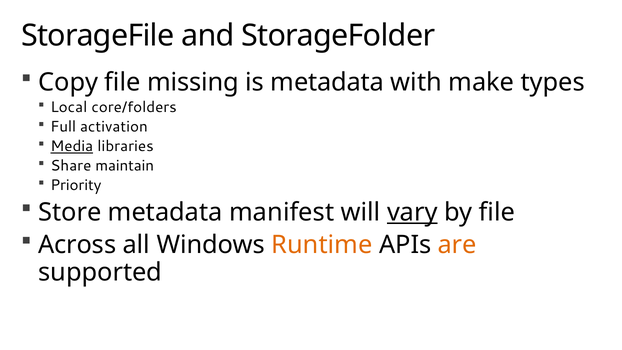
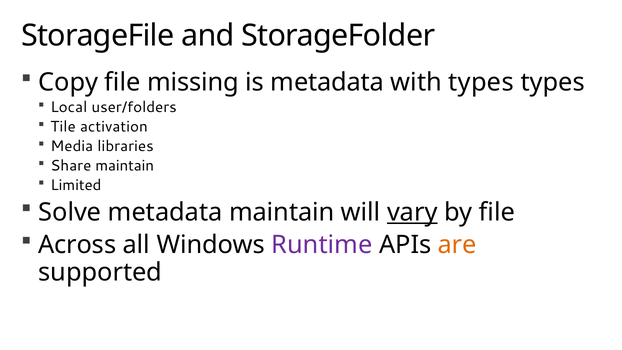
with make: make -> types
core/folders: core/folders -> user/folders
Full: Full -> Tile
Media underline: present -> none
Priority: Priority -> Limited
Store: Store -> Solve
metadata manifest: manifest -> maintain
Runtime colour: orange -> purple
